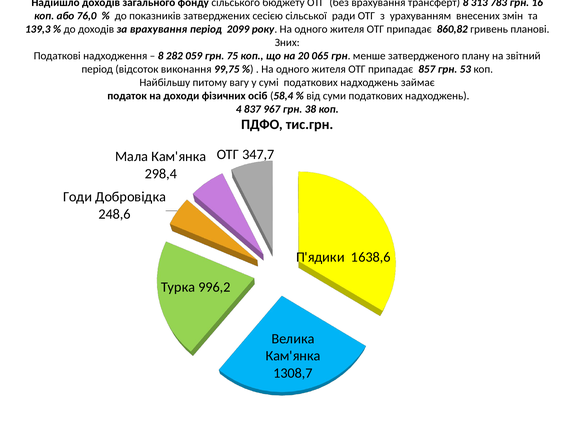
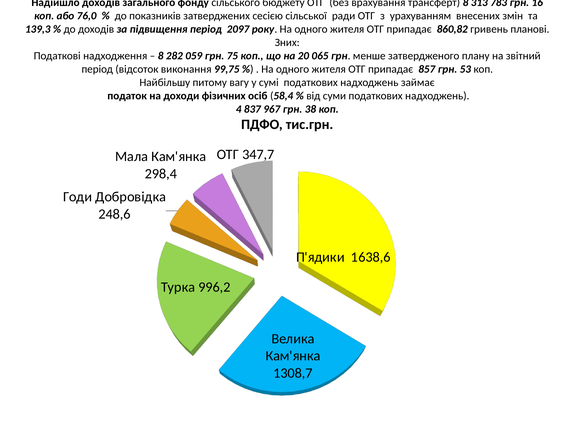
за врахування: врахування -> підвищення
2099: 2099 -> 2097
